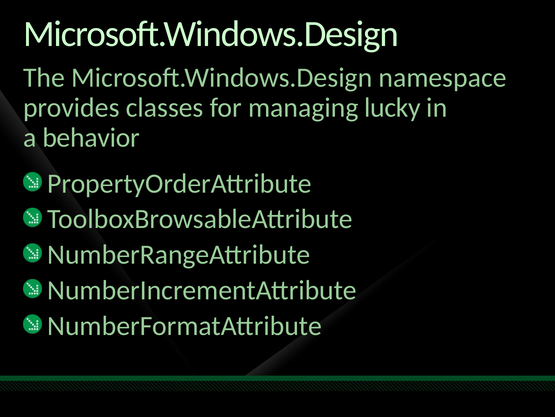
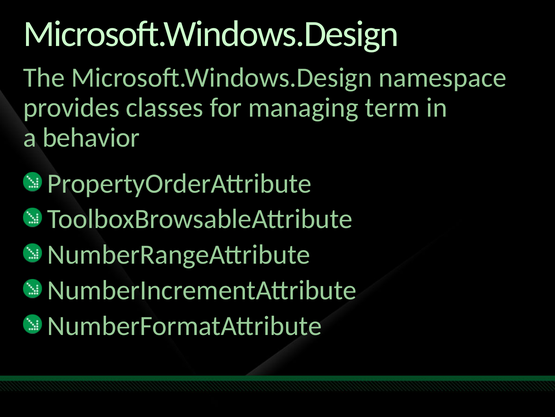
lucky: lucky -> term
